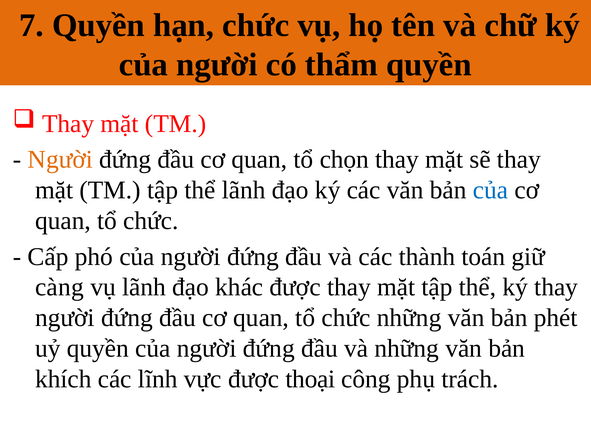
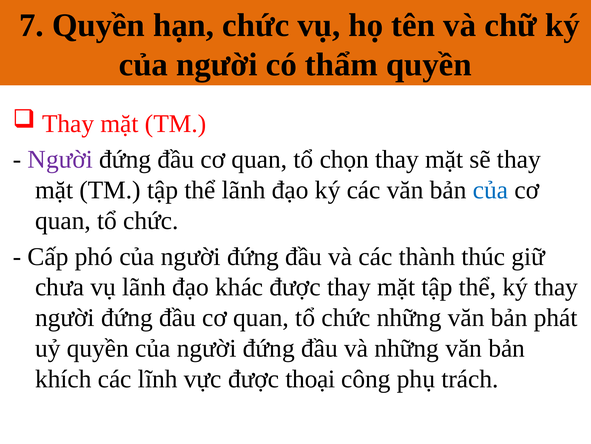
Người at (60, 159) colour: orange -> purple
toán: toán -> thúc
càng: càng -> chưa
phét: phét -> phát
